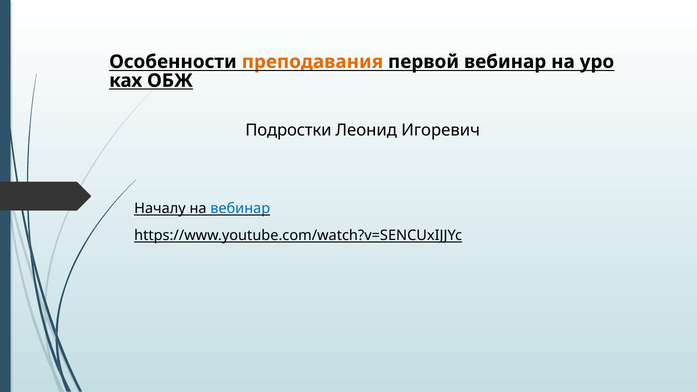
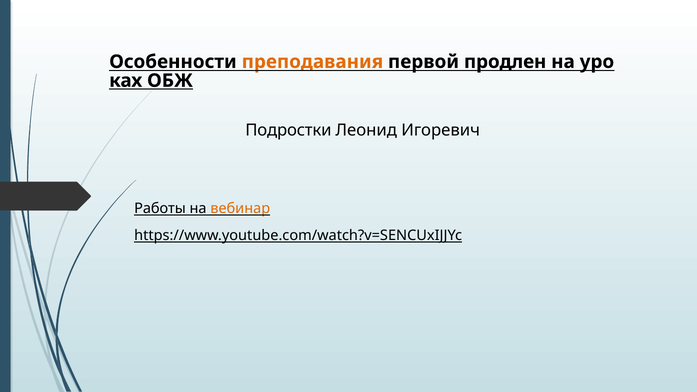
первой вебинар: вебинар -> продлен
Началу: Началу -> Работы
вебинар at (240, 208) colour: blue -> orange
